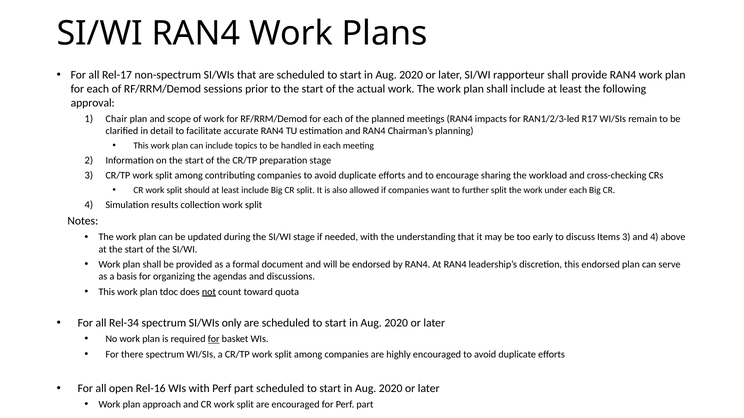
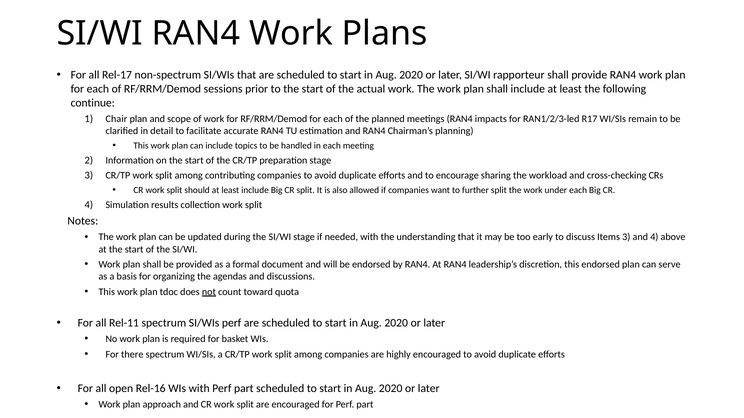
approval: approval -> continue
Rel-34: Rel-34 -> Rel-11
SI/WIs only: only -> perf
for at (214, 340) underline: present -> none
